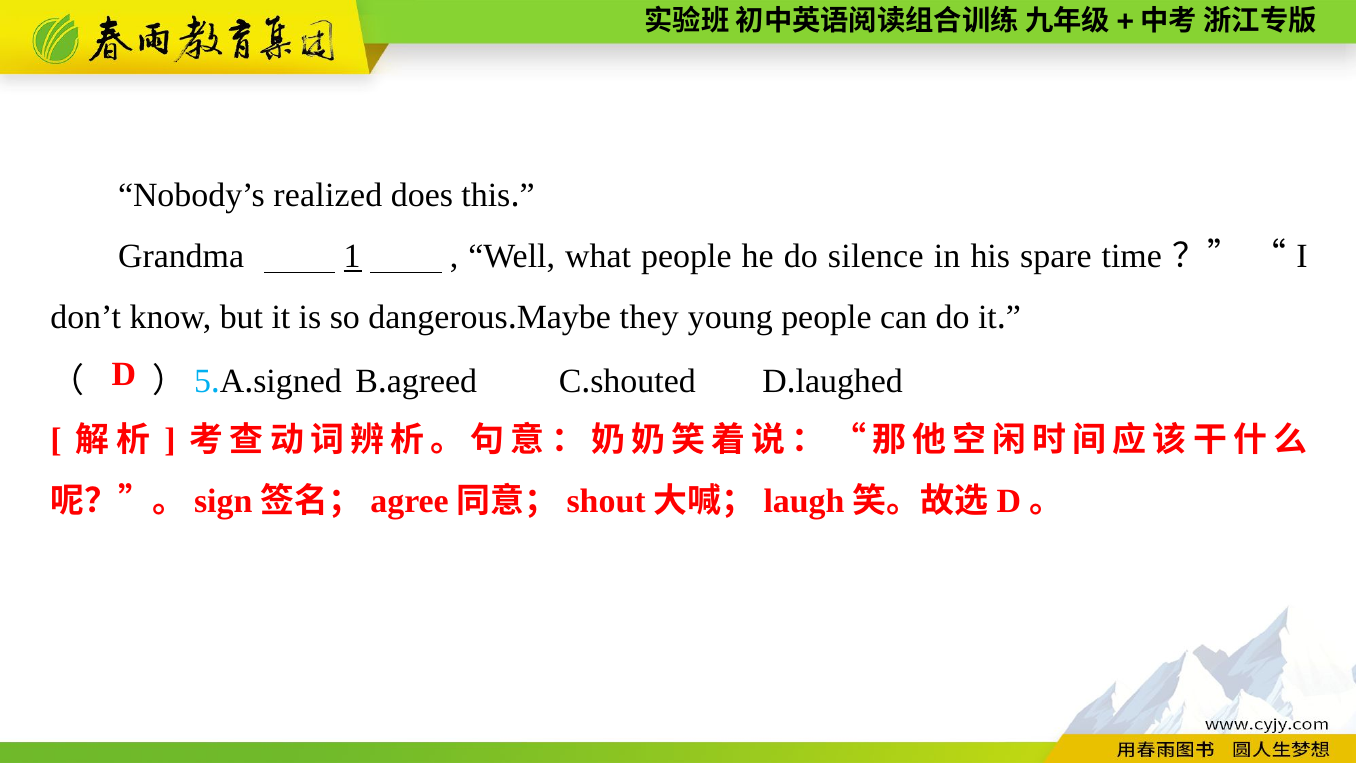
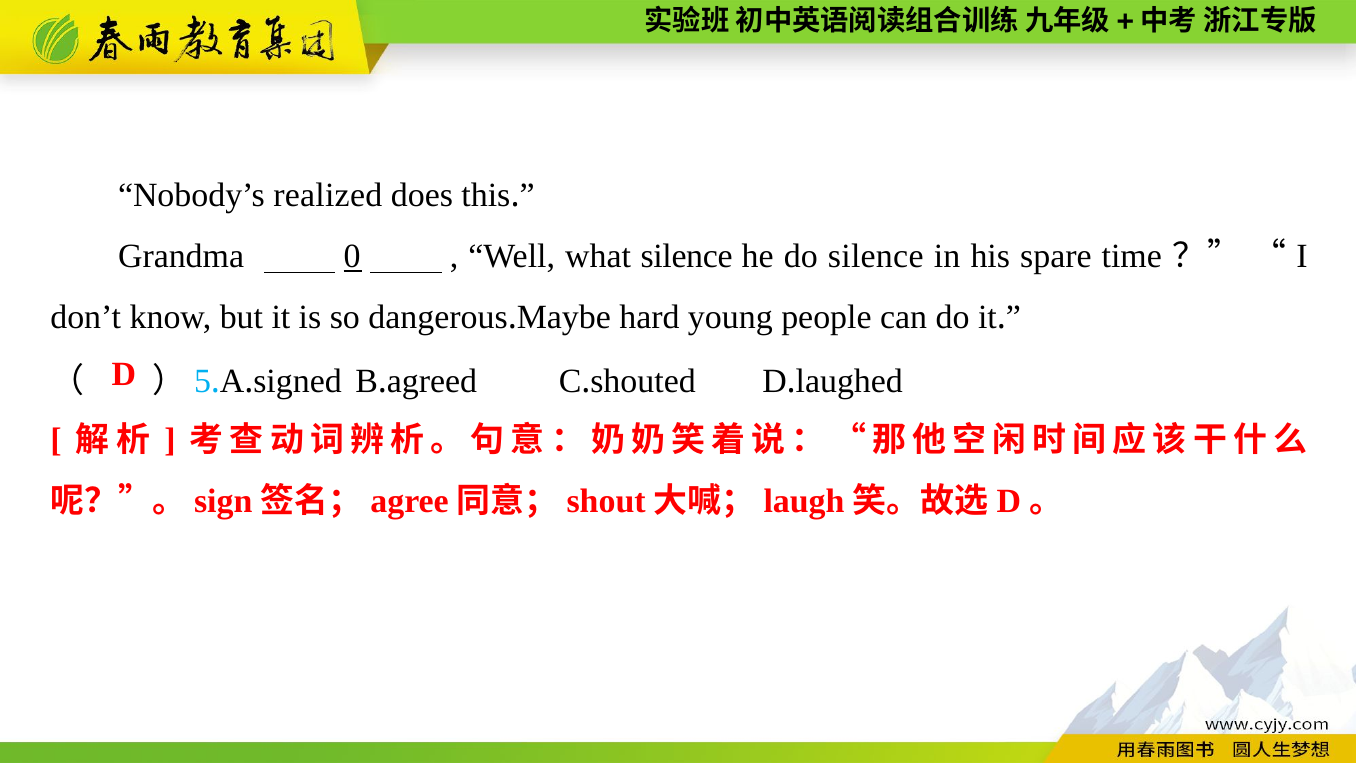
1: 1 -> 0
what people: people -> silence
they: they -> hard
